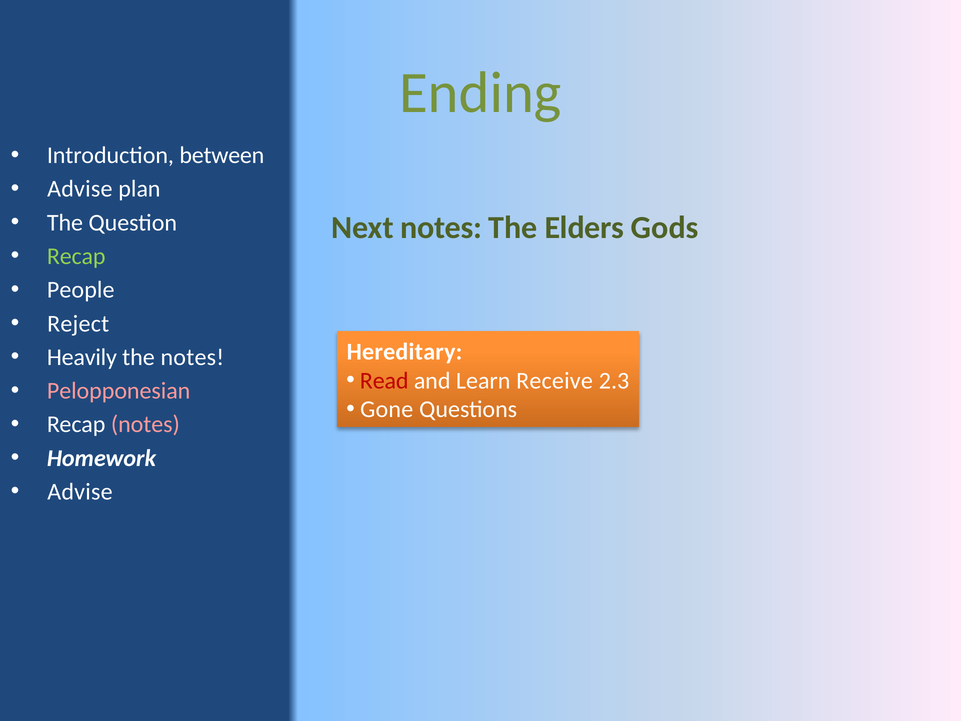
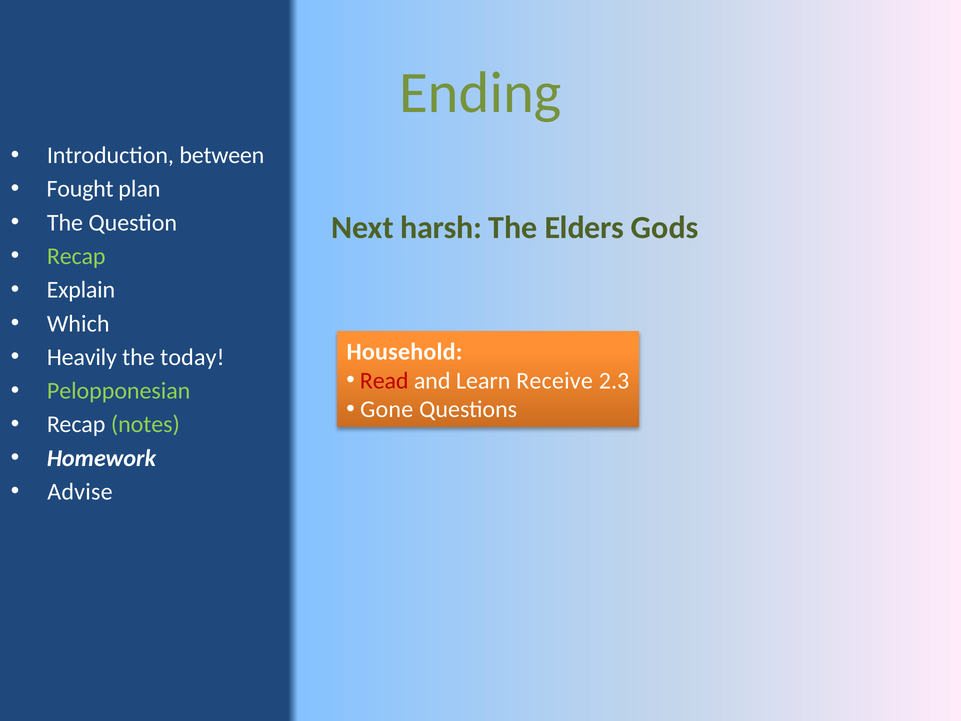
Advise at (80, 189): Advise -> Fought
Next notes: notes -> harsh
People: People -> Explain
Reject: Reject -> Which
Hereditary: Hereditary -> Household
the notes: notes -> today
Pelopponesian colour: pink -> light green
notes at (145, 424) colour: pink -> light green
